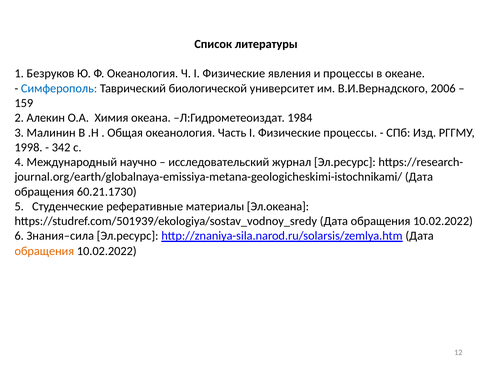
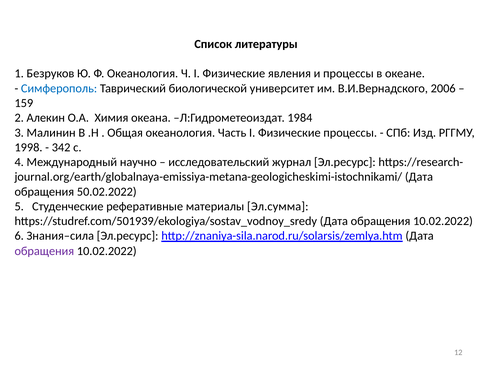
60.21.1730: 60.21.1730 -> 50.02.2022
Эл.океана: Эл.океана -> Эл.сумма
обращения at (44, 251) colour: orange -> purple
